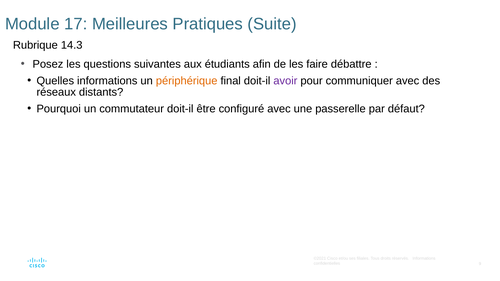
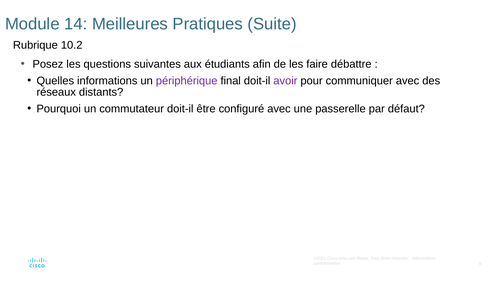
17: 17 -> 14
14.3: 14.3 -> 10.2
périphérique colour: orange -> purple
